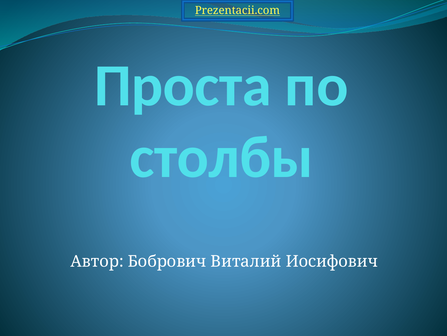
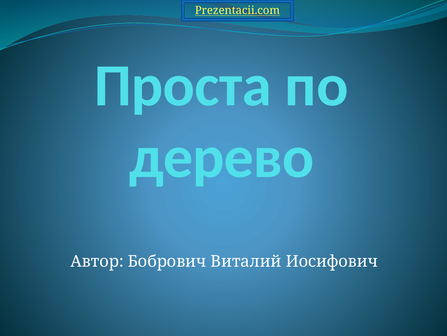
столбы: столбы -> дерево
